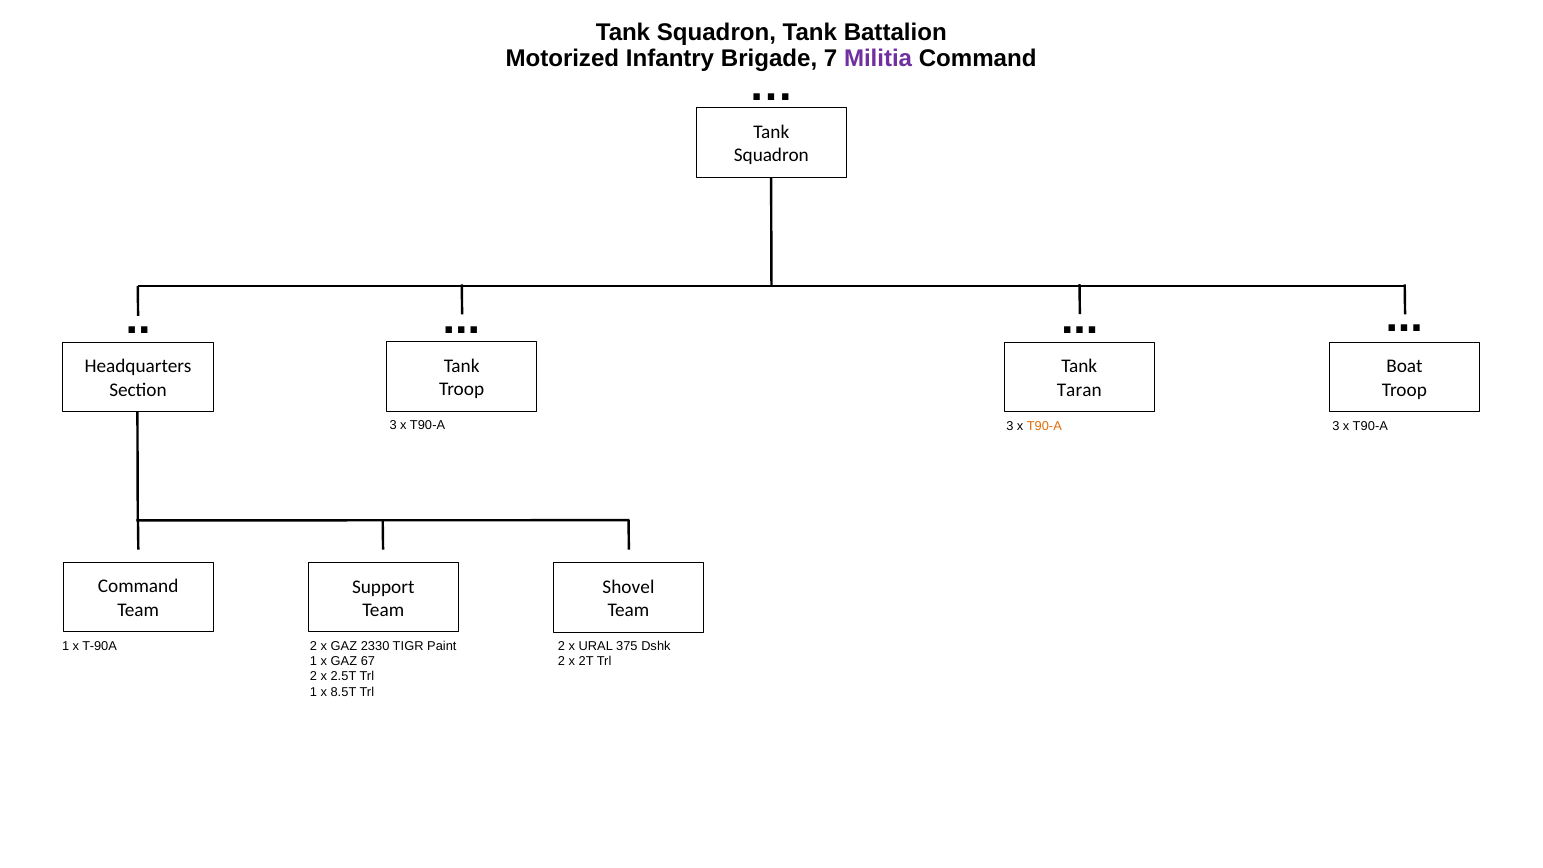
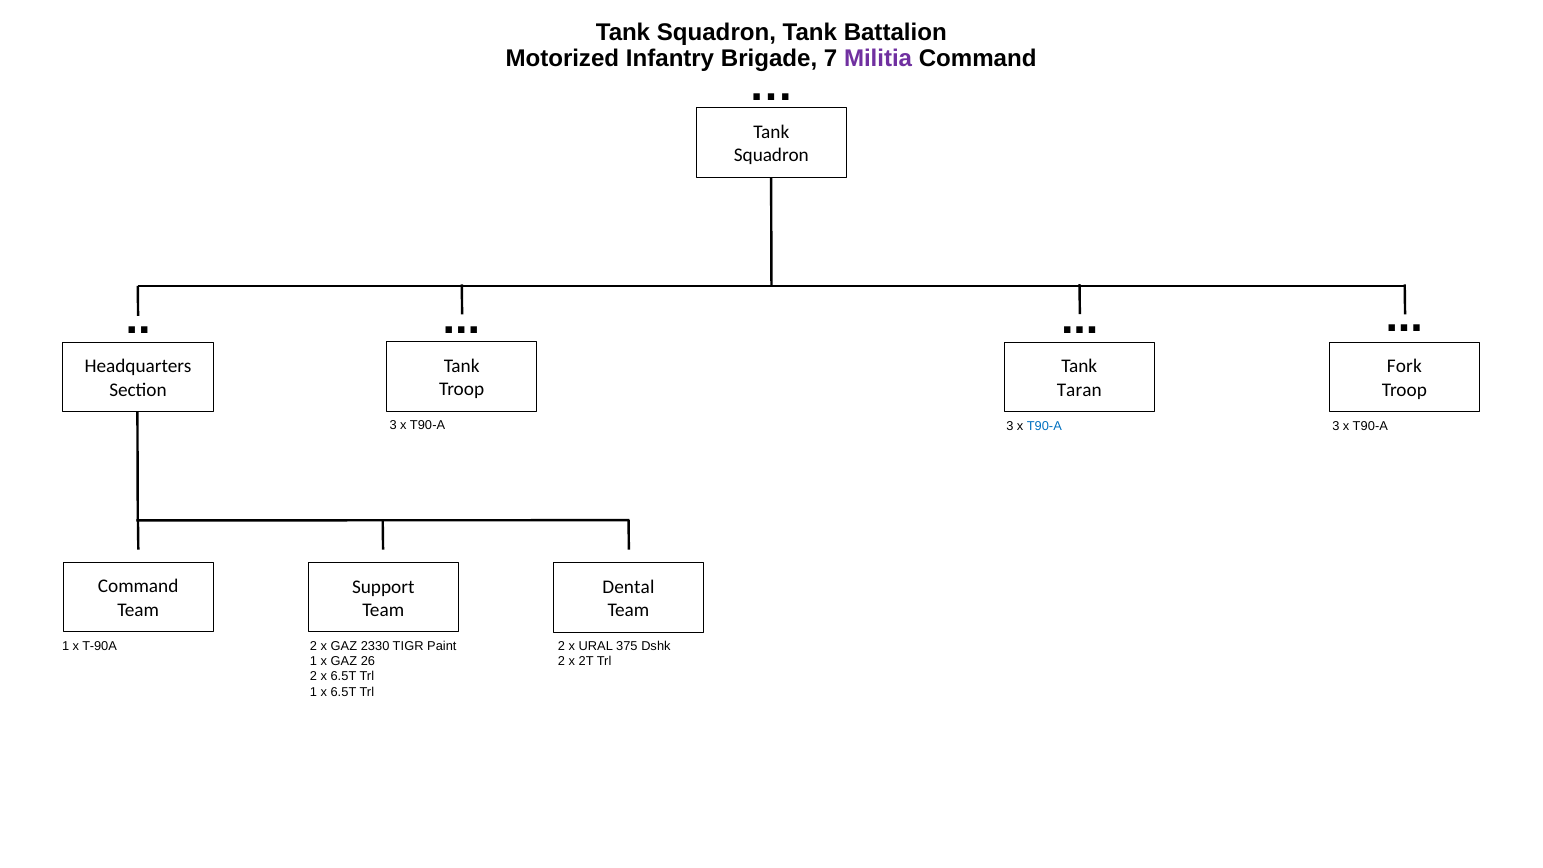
Boat: Boat -> Fork
T90-A at (1044, 426) colour: orange -> blue
Shovel: Shovel -> Dental
67: 67 -> 26
2 x 2.5T: 2.5T -> 6.5T
1 x 8.5T: 8.5T -> 6.5T
